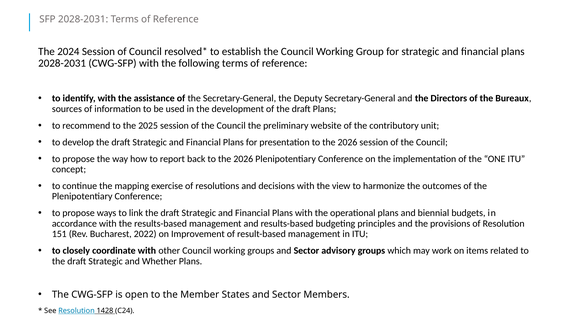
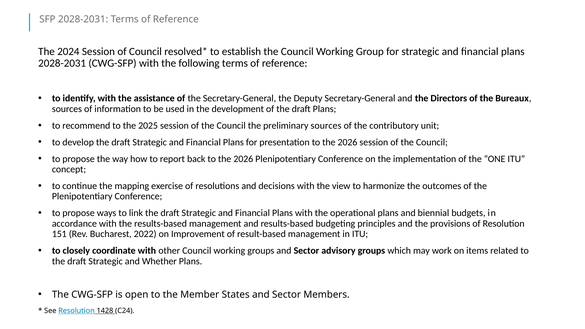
preliminary website: website -> sources
